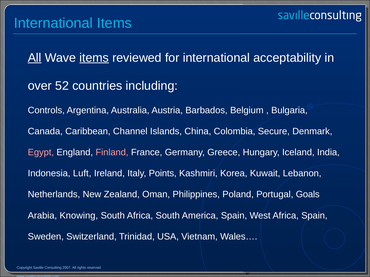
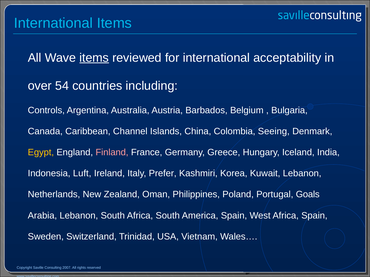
All at (35, 58) underline: present -> none
52: 52 -> 54
Secure: Secure -> Seeing
Egypt colour: pink -> yellow
Points: Points -> Prefer
Arabia Knowing: Knowing -> Lebanon
